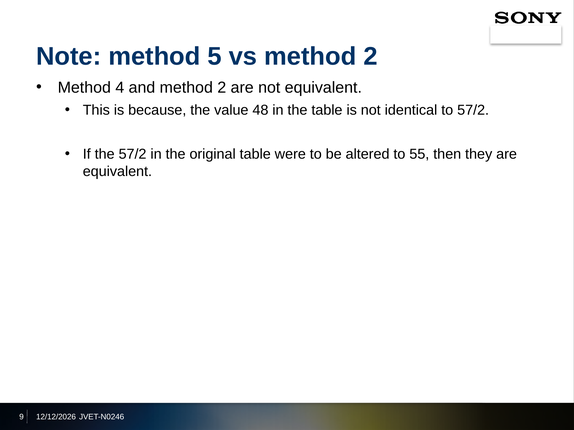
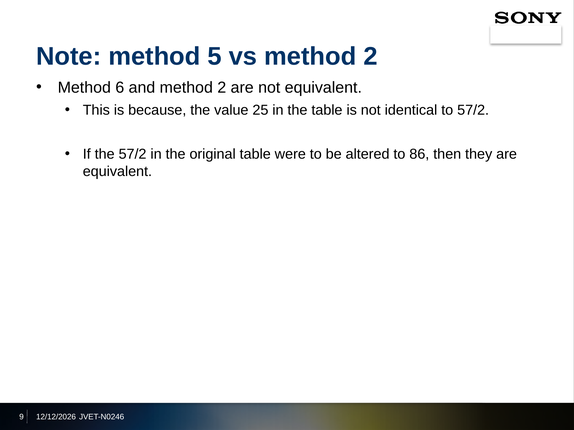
4: 4 -> 6
48: 48 -> 25
55: 55 -> 86
